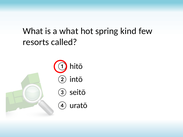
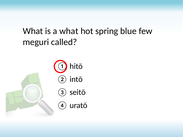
kind: kind -> blue
resorts: resorts -> meguri
